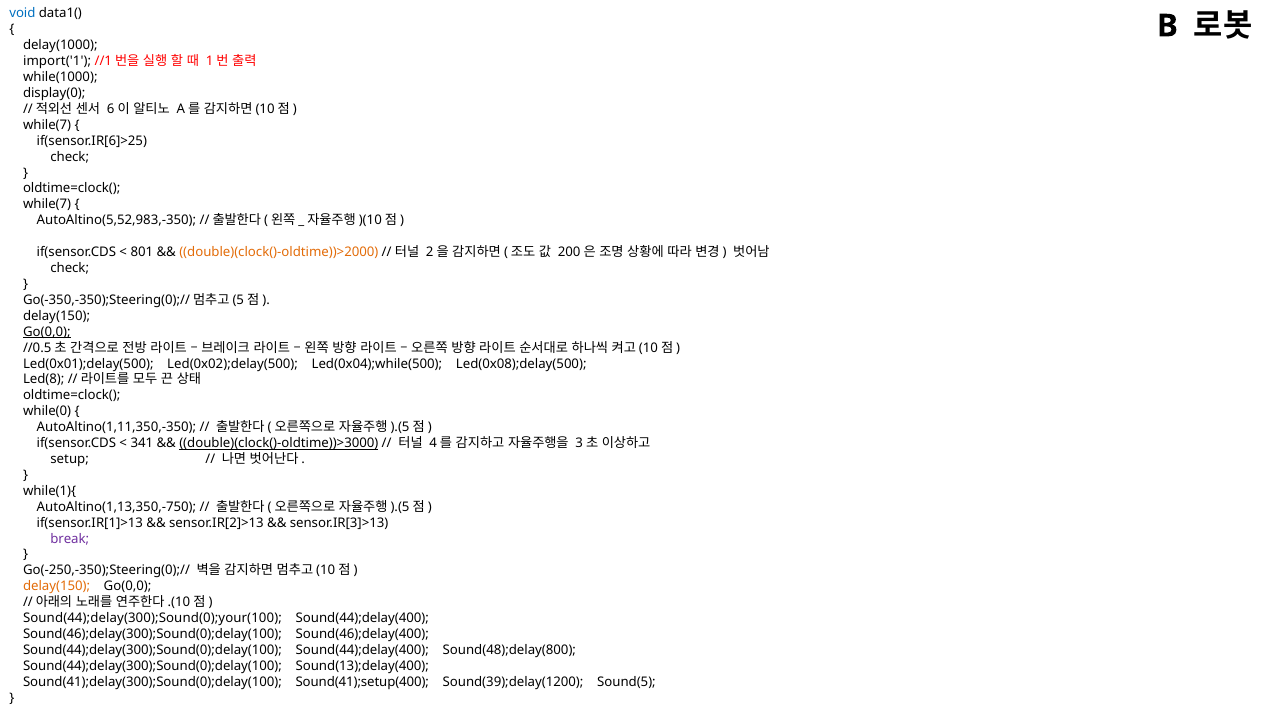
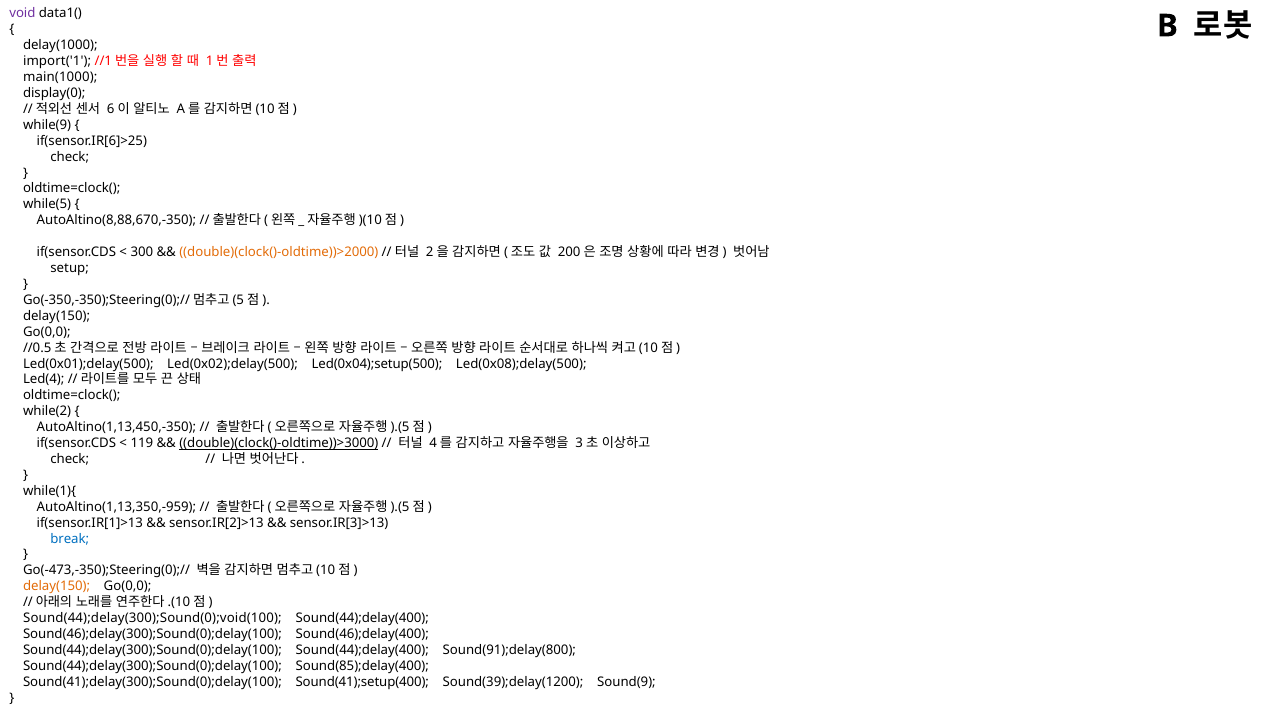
void colour: blue -> purple
while(1000: while(1000 -> main(1000
while(7 at (47, 125): while(7 -> while(9
while(7 at (47, 204): while(7 -> while(5
AutoAltino(5,52,983,-350: AutoAltino(5,52,983,-350 -> AutoAltino(8,88,670,-350
801: 801 -> 300
check at (70, 268): check -> setup
Go(0,0 at (47, 332) underline: present -> none
Led(0x04);while(500: Led(0x04);while(500 -> Led(0x04);setup(500
Led(8: Led(8 -> Led(4
while(0: while(0 -> while(2
AutoAltino(1,11,350,-350: AutoAltino(1,11,350,-350 -> AutoAltino(1,13,450,-350
341: 341 -> 119
setup at (70, 459): setup -> check
AutoAltino(1,13,350,-750: AutoAltino(1,13,350,-750 -> AutoAltino(1,13,350,-959
break colour: purple -> blue
Go(-250,-350);Steering(0);//: Go(-250,-350);Steering(0);// -> Go(-473,-350);Steering(0);//
Sound(44);delay(300);Sound(0);your(100: Sound(44);delay(300);Sound(0);your(100 -> Sound(44);delay(300);Sound(0);void(100
Sound(48);delay(800: Sound(48);delay(800 -> Sound(91);delay(800
Sound(13);delay(400: Sound(13);delay(400 -> Sound(85);delay(400
Sound(5: Sound(5 -> Sound(9
